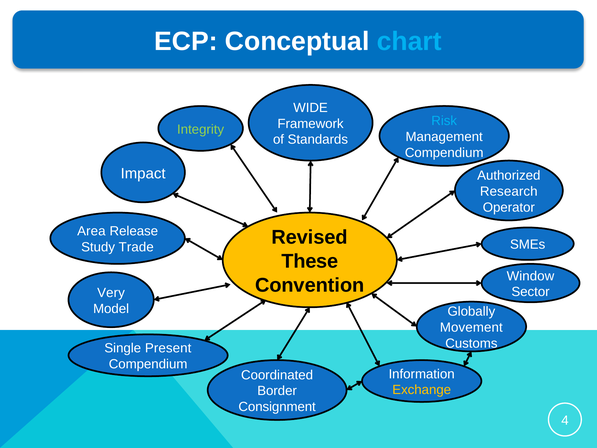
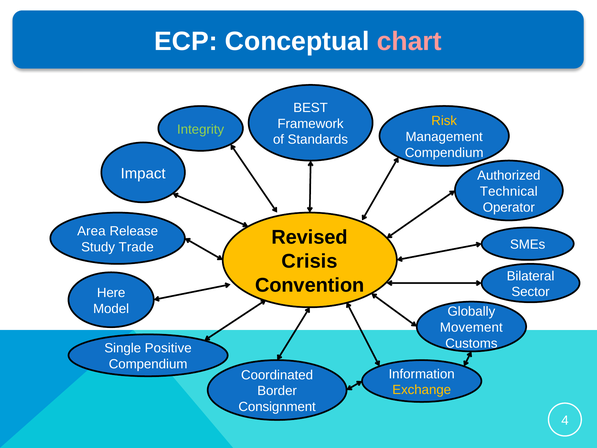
chart colour: light blue -> pink
WIDE: WIDE -> BEST
Risk colour: light blue -> yellow
Research: Research -> Technical
These: These -> Crisis
Window: Window -> Bilateral
Very: Very -> Here
Present: Present -> Positive
